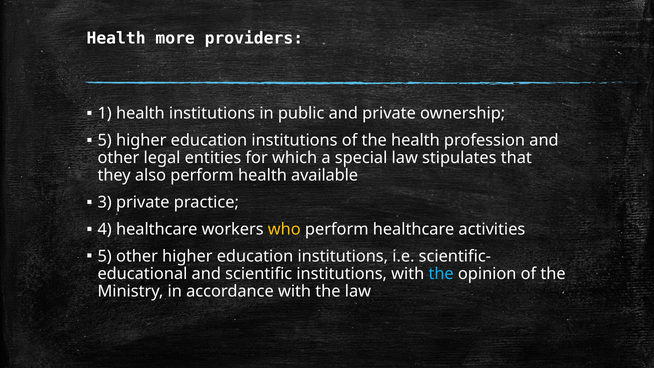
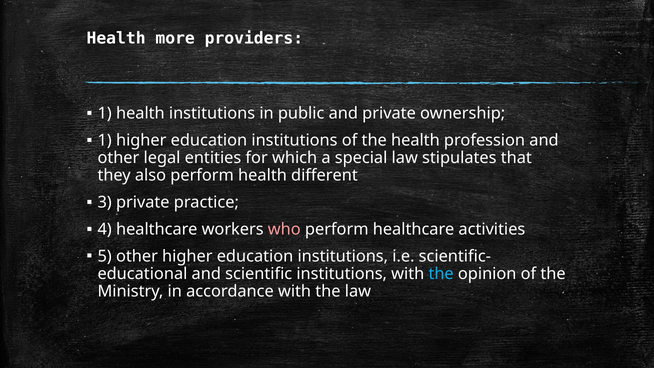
5 at (105, 140): 5 -> 1
available: available -> different
who colour: yellow -> pink
